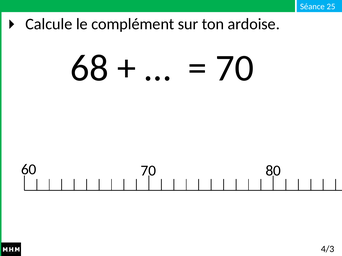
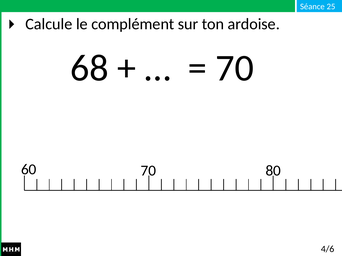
4/3: 4/3 -> 4/6
